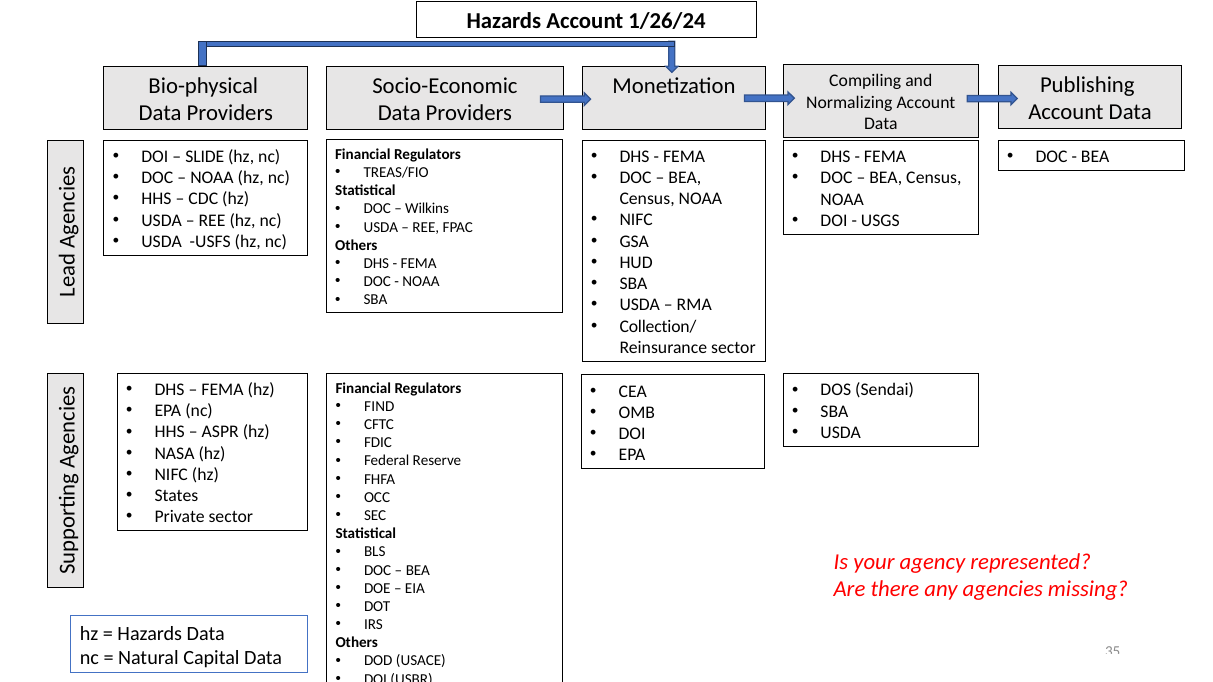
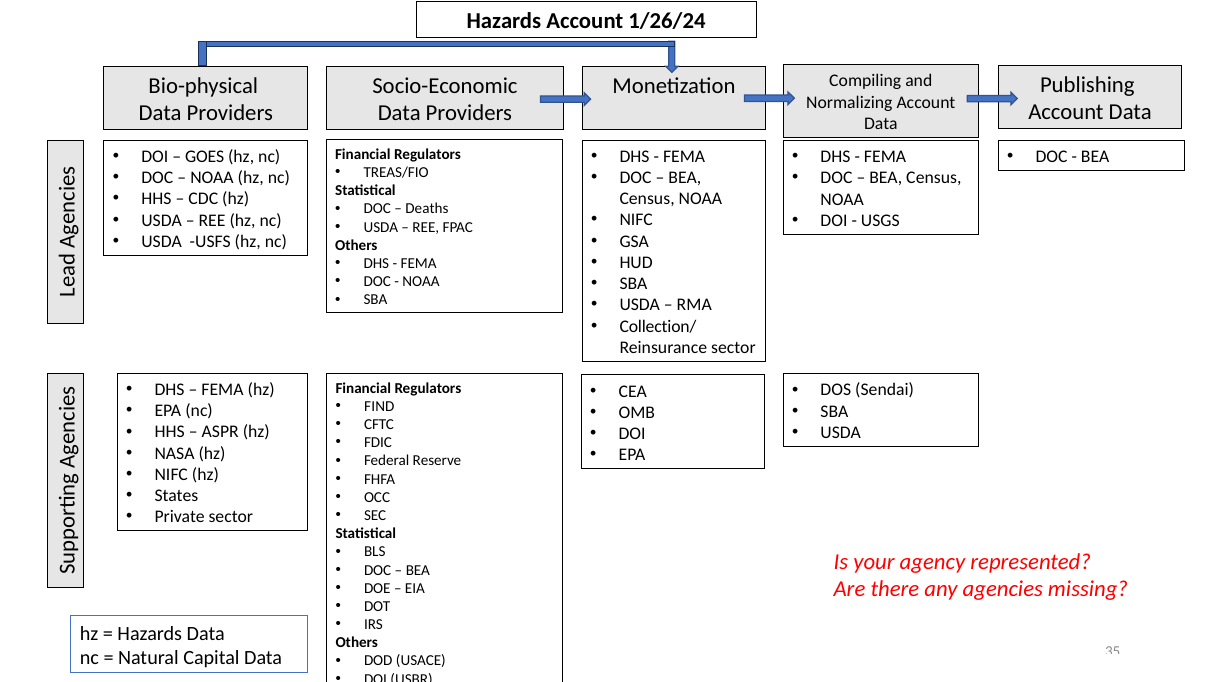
SLIDE: SLIDE -> GOES
Wilkins: Wilkins -> Deaths
